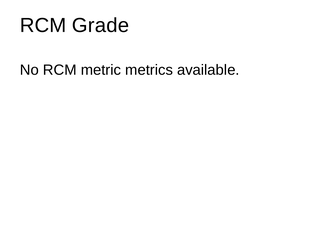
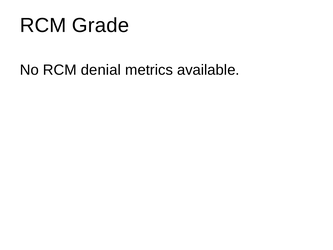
metric: metric -> denial
